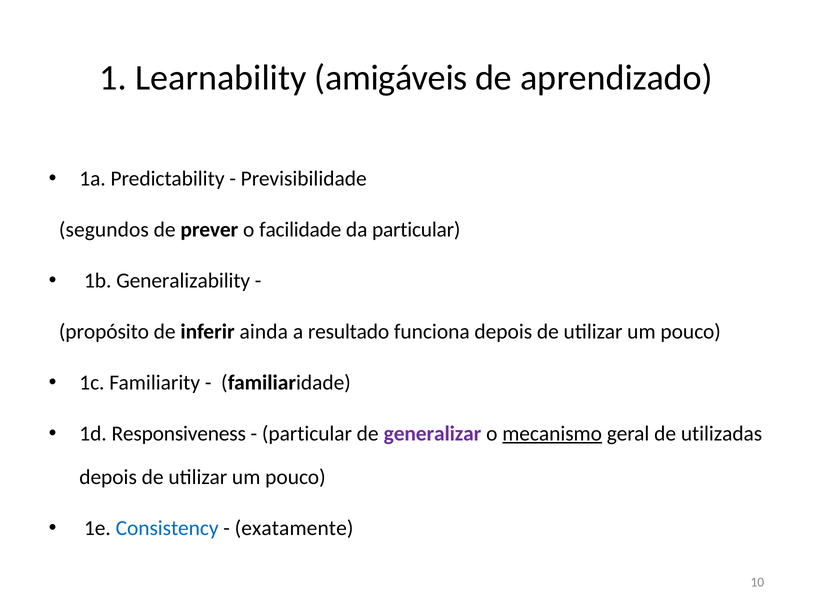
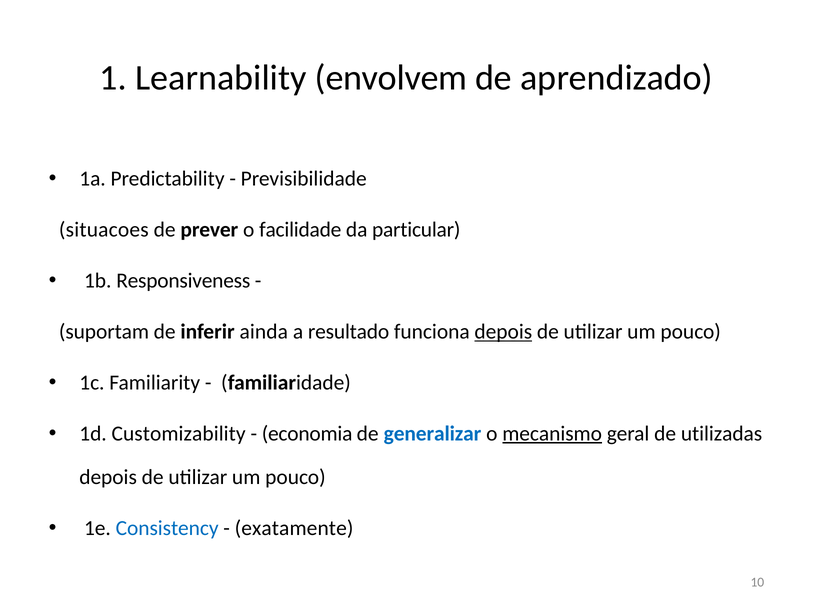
amigáveis: amigáveis -> envolvem
segundos: segundos -> situacoes
Generalizability: Generalizability -> Responsiveness
propósito: propósito -> suportam
depois at (503, 332) underline: none -> present
Responsiveness: Responsiveness -> Customizability
particular at (307, 433): particular -> economia
generalizar colour: purple -> blue
